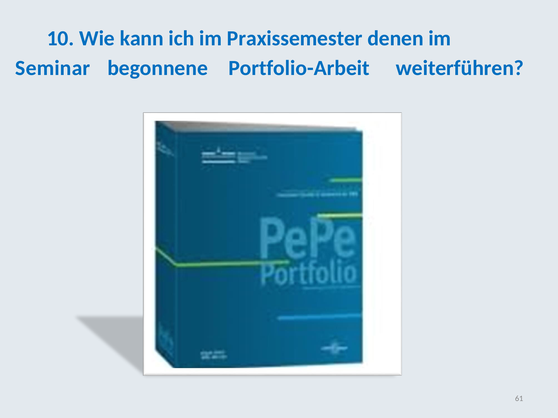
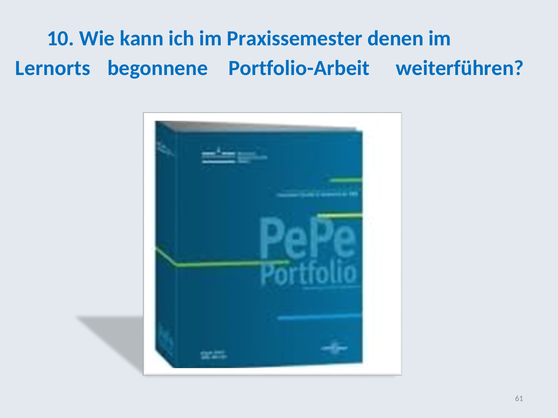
Seminar: Seminar -> Lernorts
